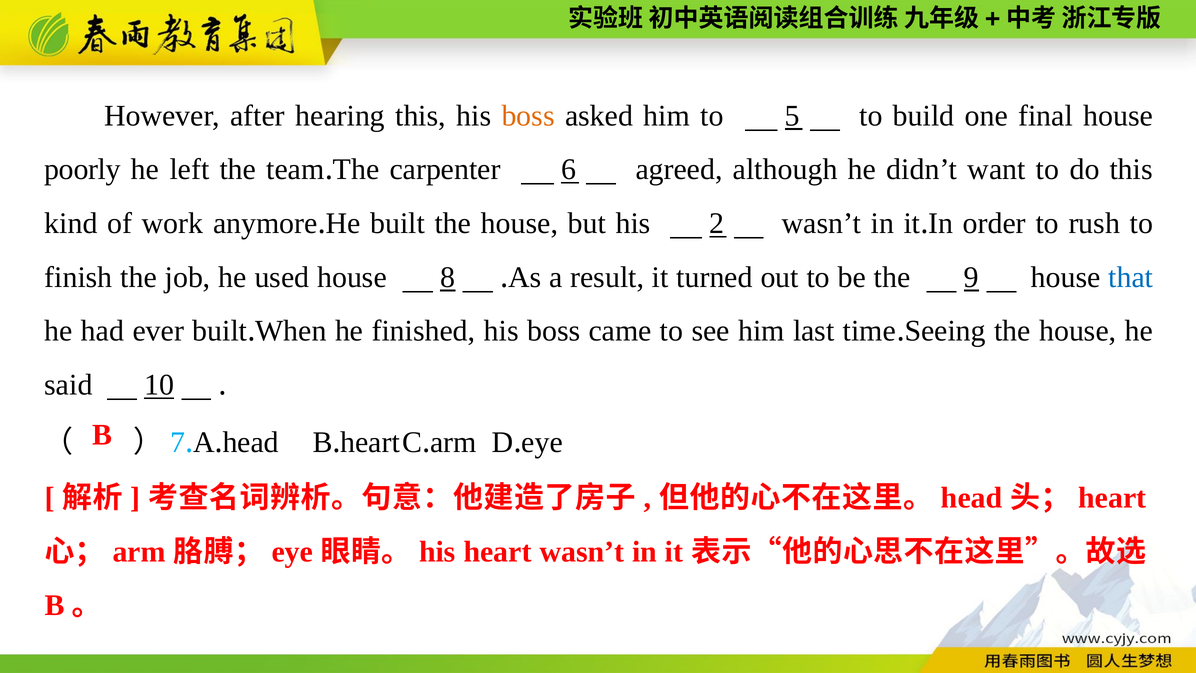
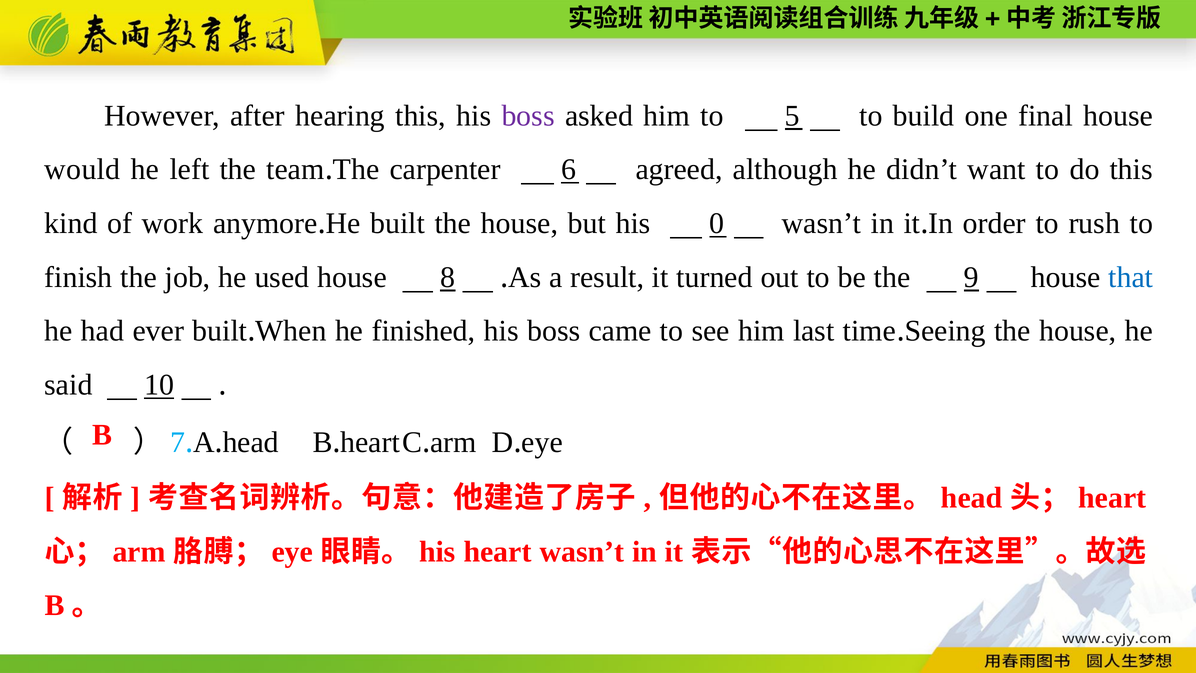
boss at (528, 116) colour: orange -> purple
poorly: poorly -> would
2: 2 -> 0
